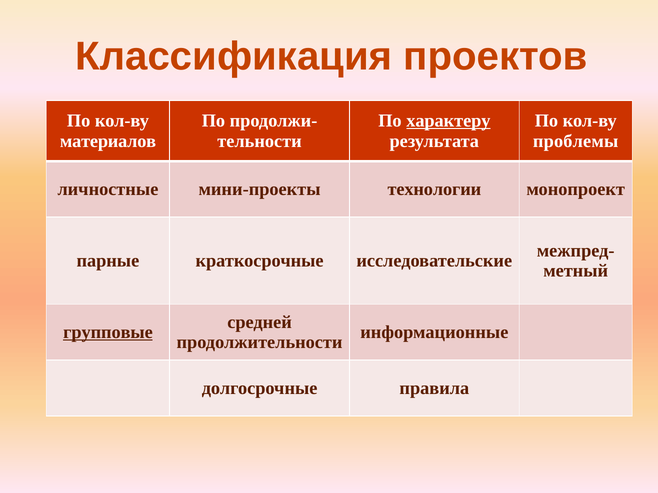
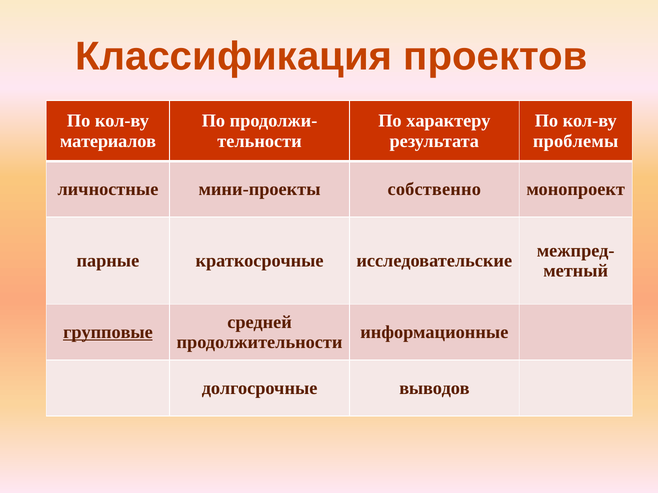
характеру underline: present -> none
технологии: технологии -> собственно
правила: правила -> выводов
